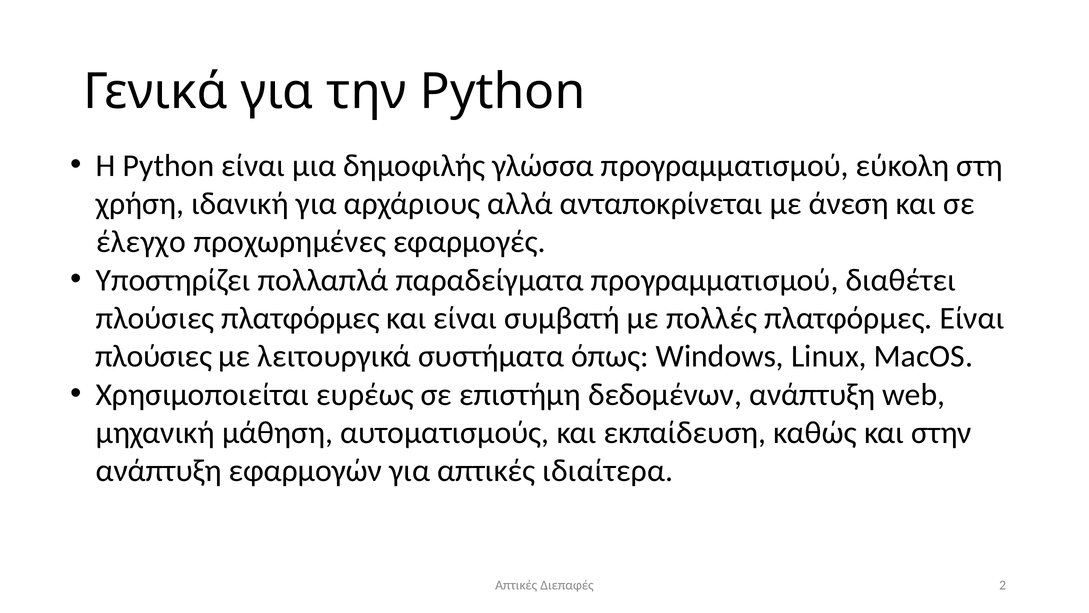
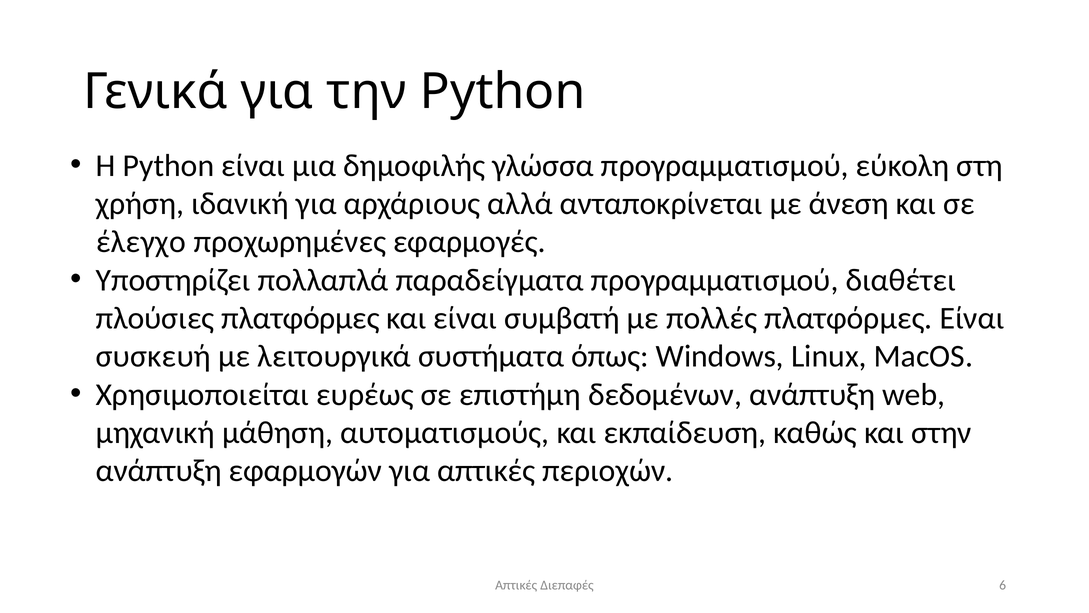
πλούσιες at (154, 356): πλούσιες -> συσκευή
ιδιαίτερα: ιδιαίτερα -> περιοχών
2: 2 -> 6
